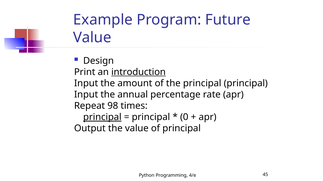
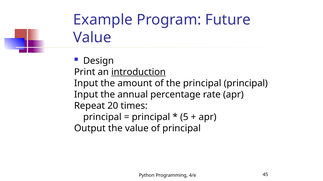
98: 98 -> 20
principal at (102, 118) underline: present -> none
0: 0 -> 5
